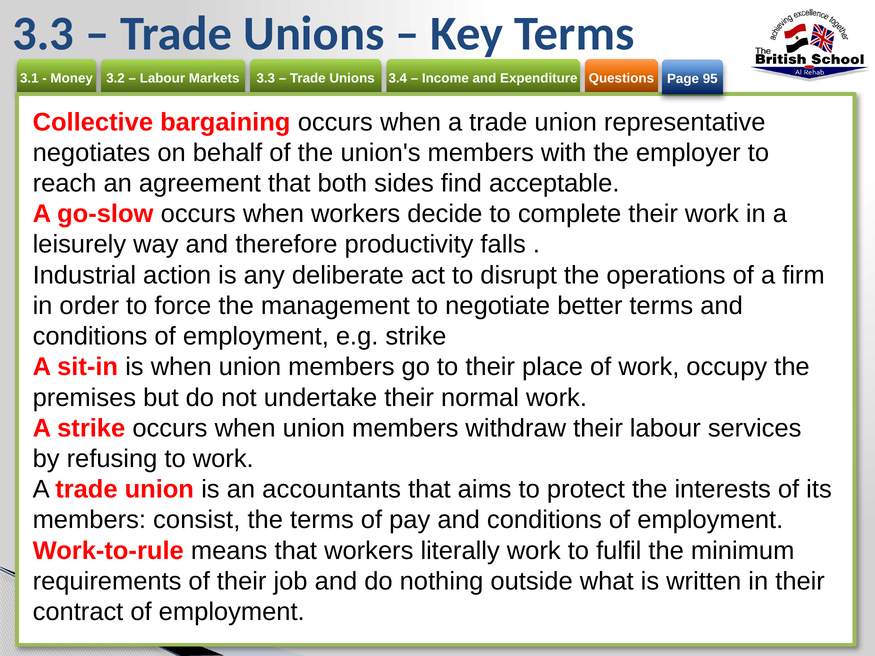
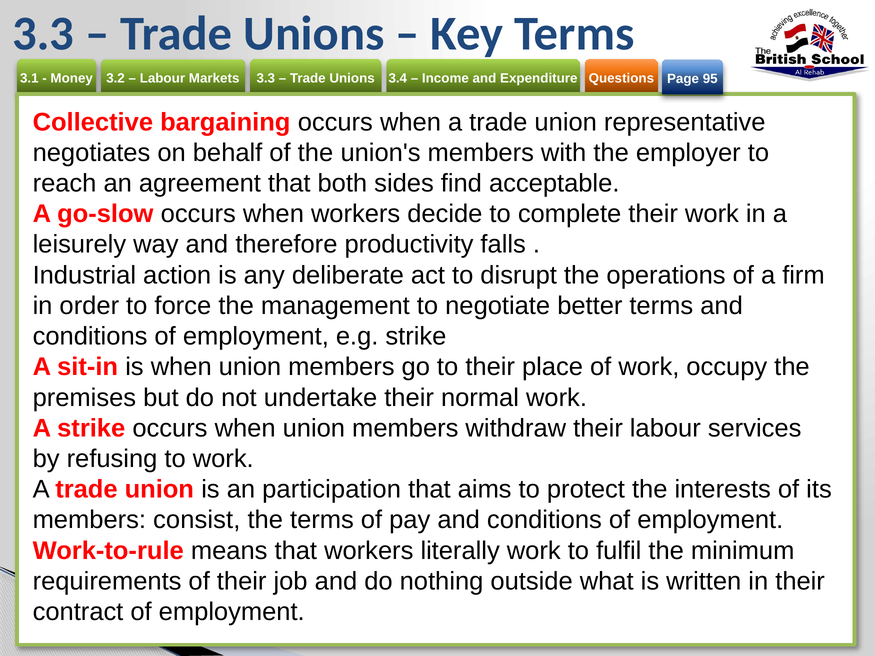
accountants: accountants -> participation
